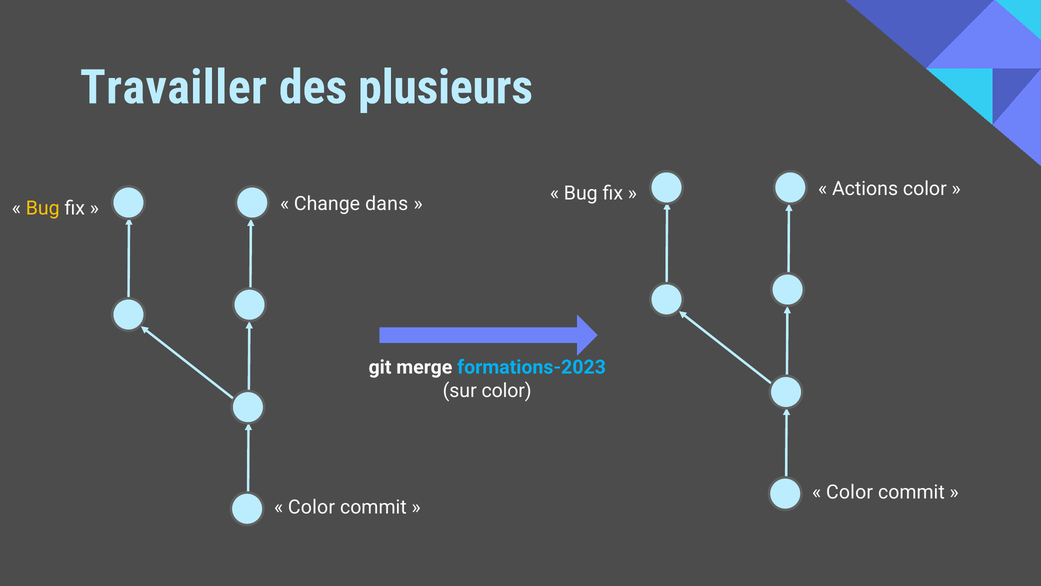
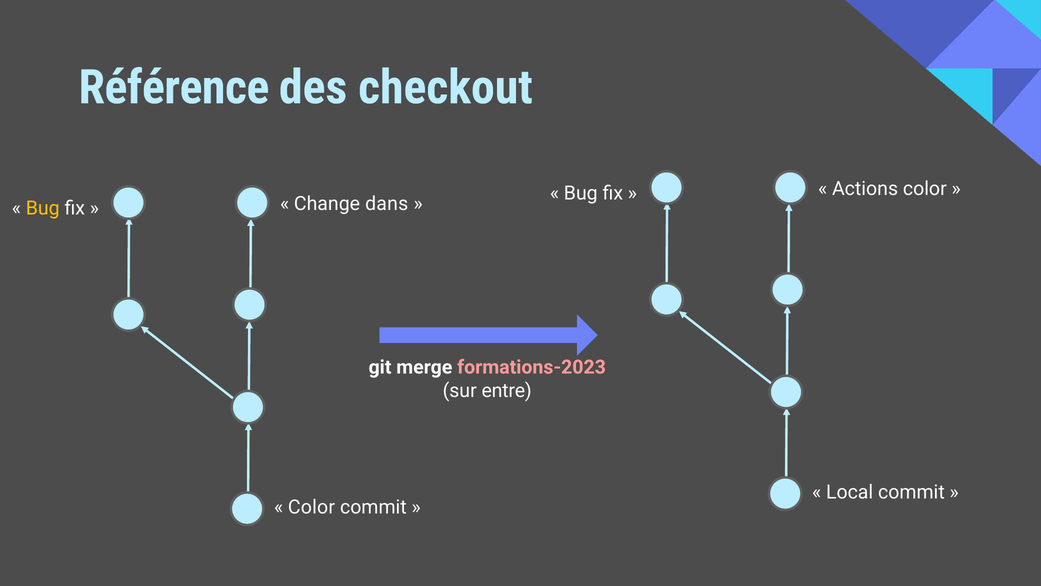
Travailler: Travailler -> Référence
plusieurs: plusieurs -> checkout
formations-2023 colour: light blue -> pink
sur color: color -> entre
Color at (850, 492): Color -> Local
